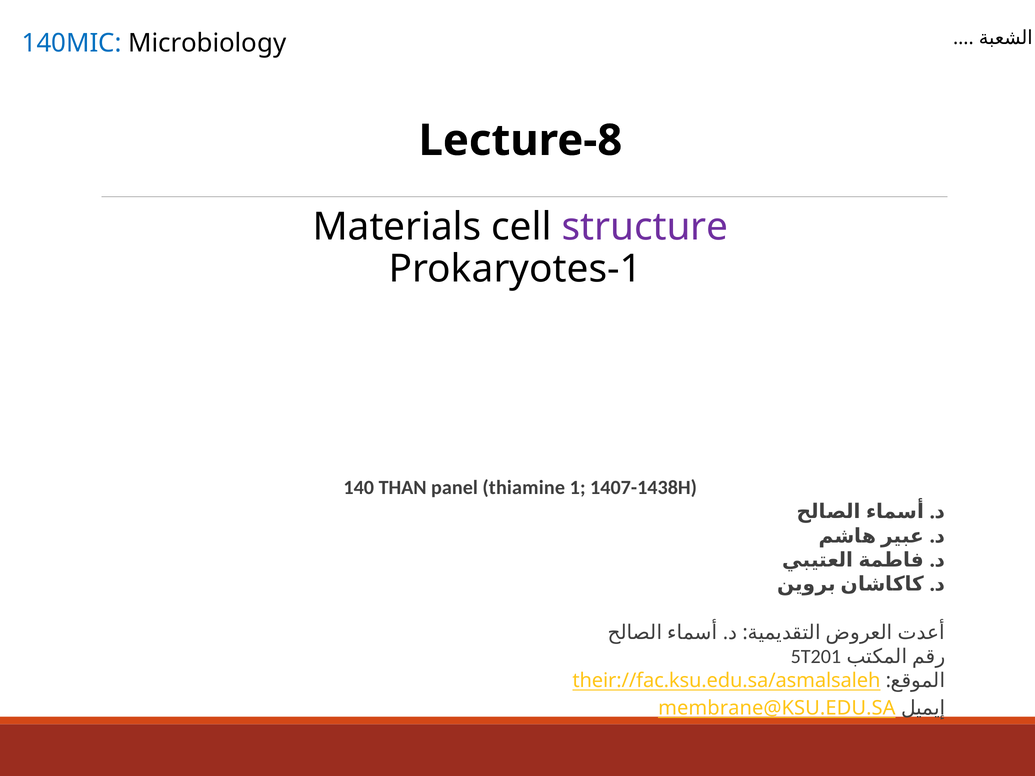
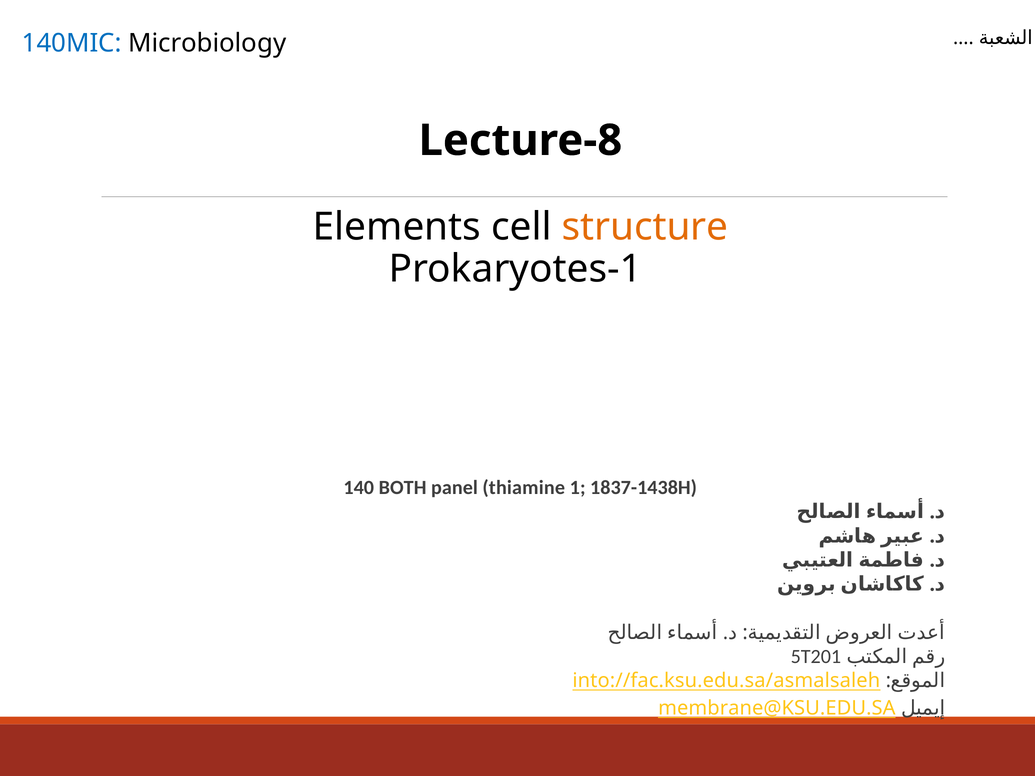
Materials: Materials -> Elements
structure colour: purple -> orange
THAN: THAN -> BOTH
1407-1438H: 1407-1438H -> 1837-1438H
their://fac.ksu.edu.sa/asmalsaleh: their://fac.ksu.edu.sa/asmalsaleh -> into://fac.ksu.edu.sa/asmalsaleh
